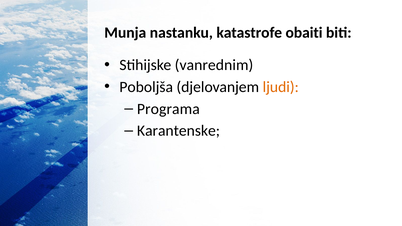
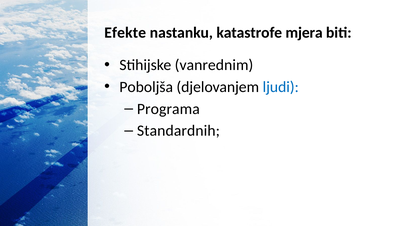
Munja: Munja -> Efekte
obaiti: obaiti -> mjera
ljudi colour: orange -> blue
Karantenske: Karantenske -> Standardnih
